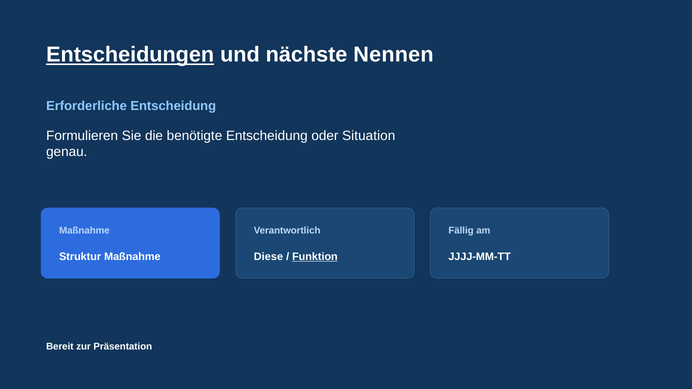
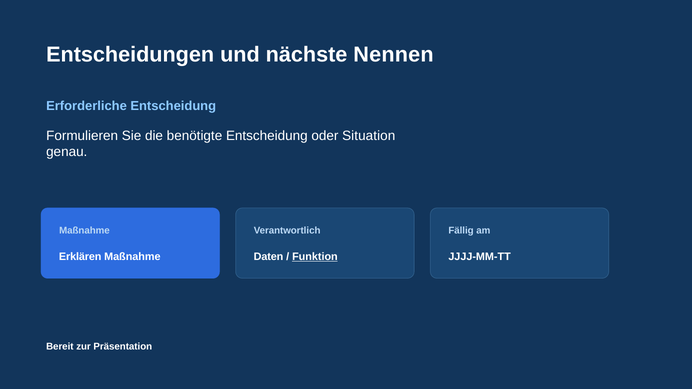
Entscheidungen underline: present -> none
Struktur: Struktur -> Erklären
Diese: Diese -> Daten
